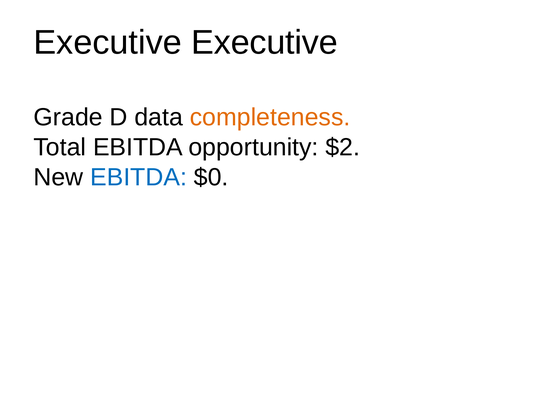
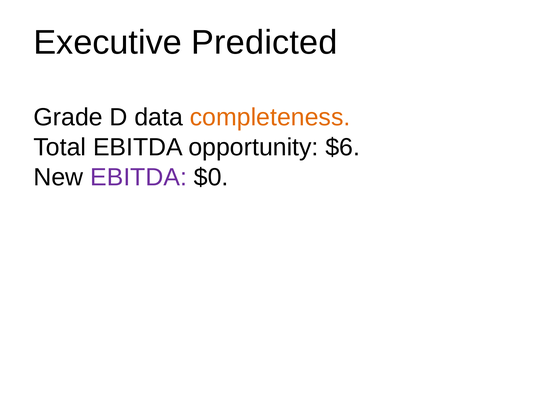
Executive Executive: Executive -> Predicted
$2: $2 -> $6
EBITDA at (139, 177) colour: blue -> purple
